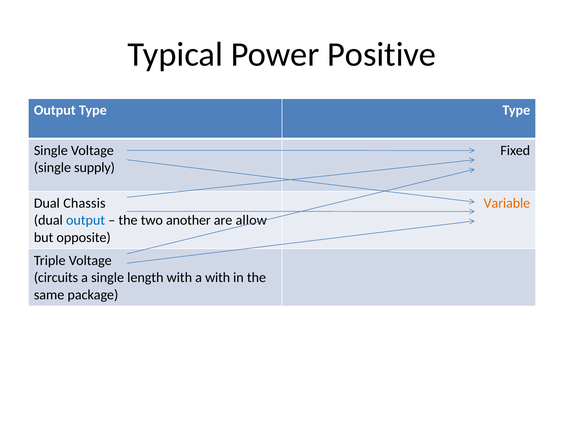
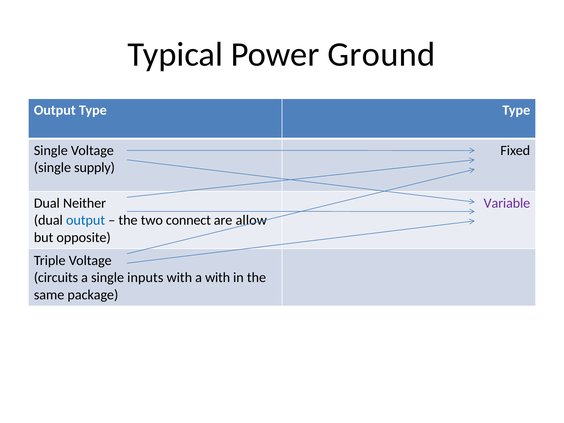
Positive: Positive -> Ground
Chassis: Chassis -> Neither
Variable colour: orange -> purple
another: another -> connect
length: length -> inputs
